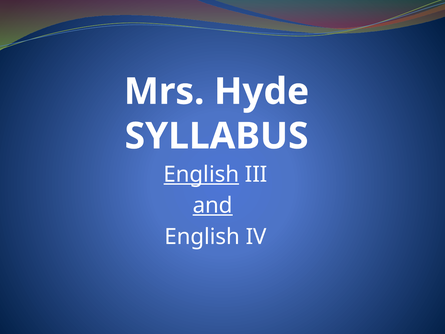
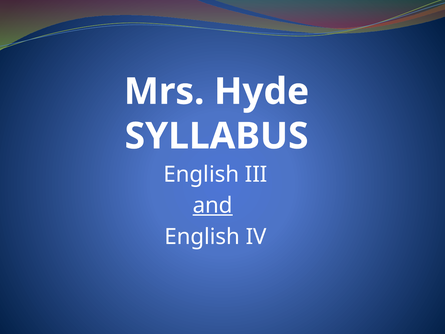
English at (201, 174) underline: present -> none
